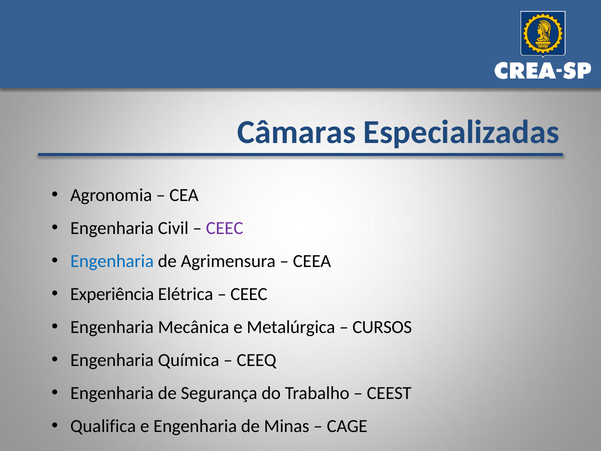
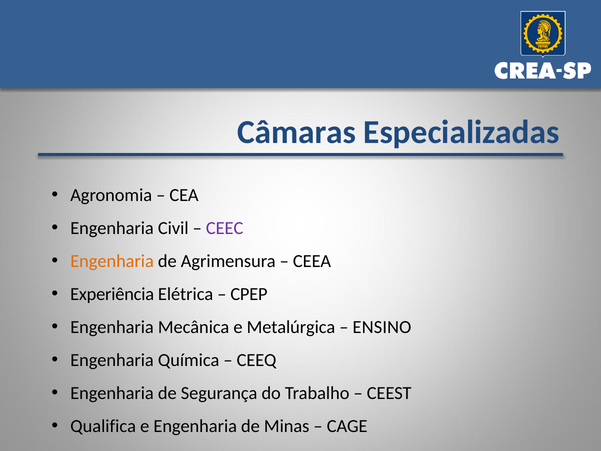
Engenharia at (112, 261) colour: blue -> orange
CEEC at (249, 294): CEEC -> CPEP
CURSOS: CURSOS -> ENSINO
